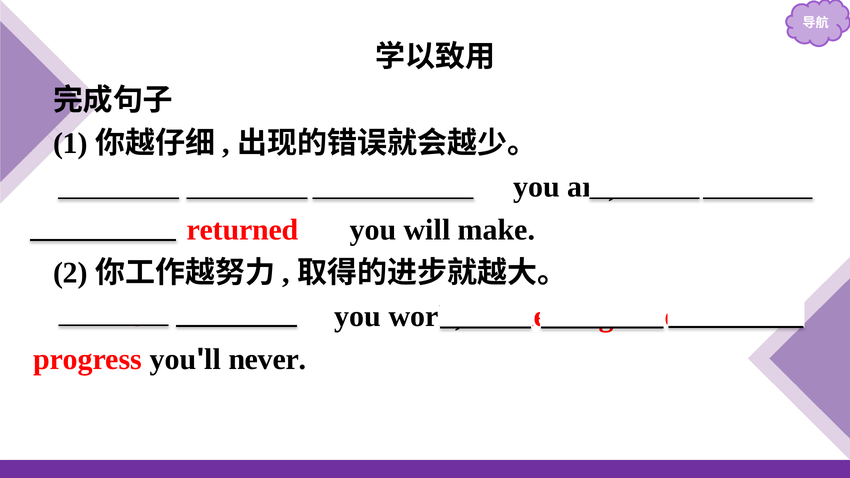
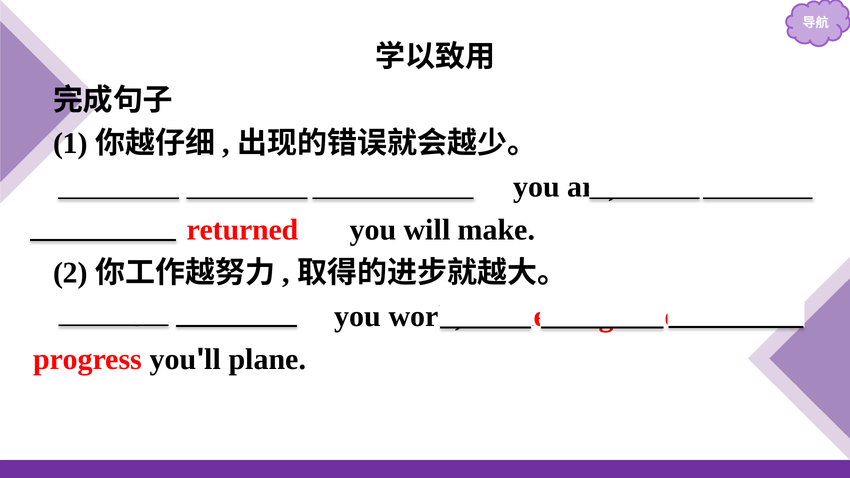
never: never -> plane
